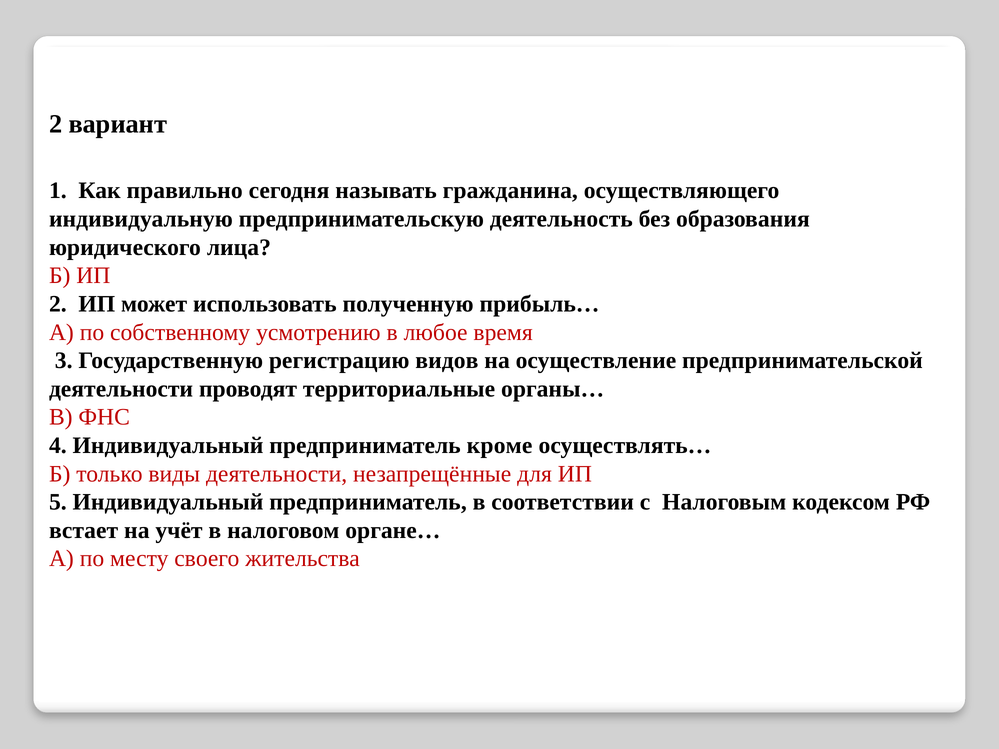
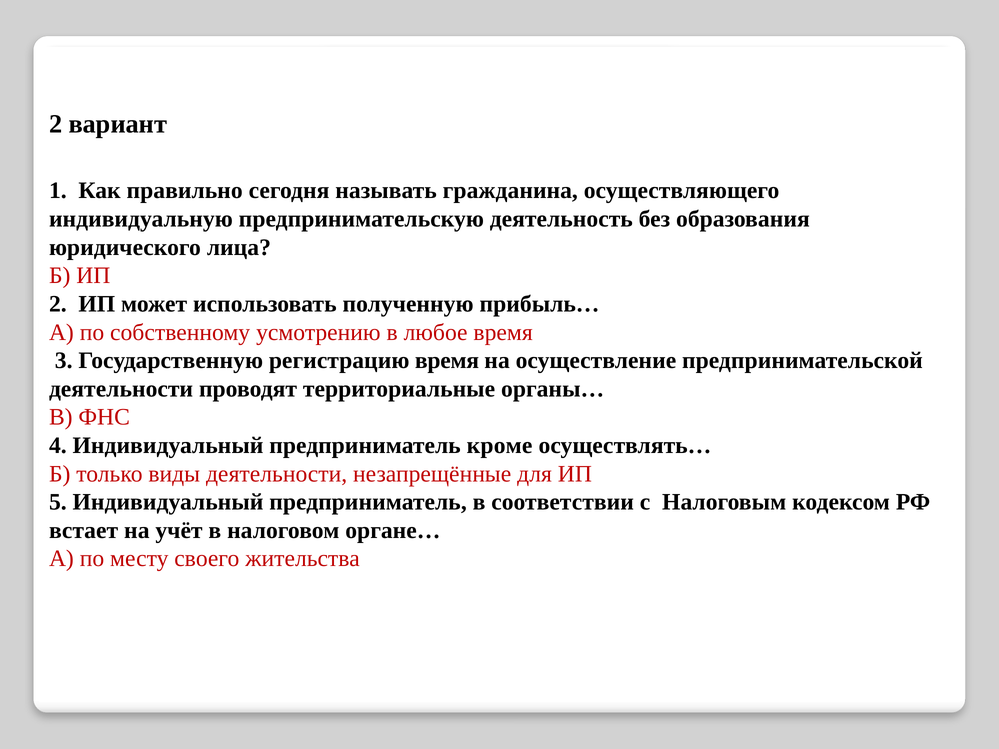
регистрацию видов: видов -> время
